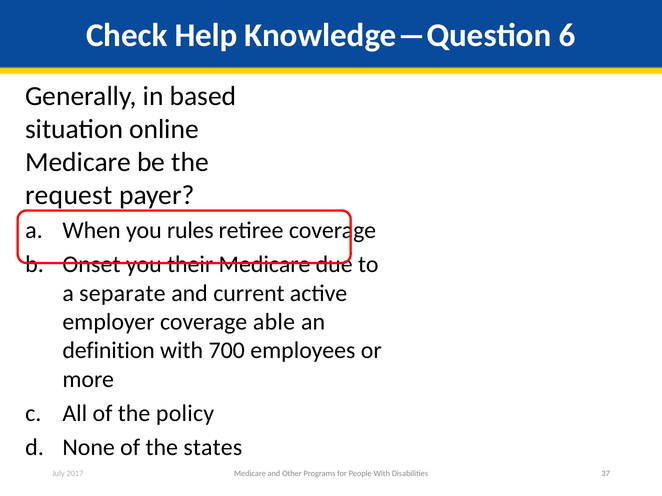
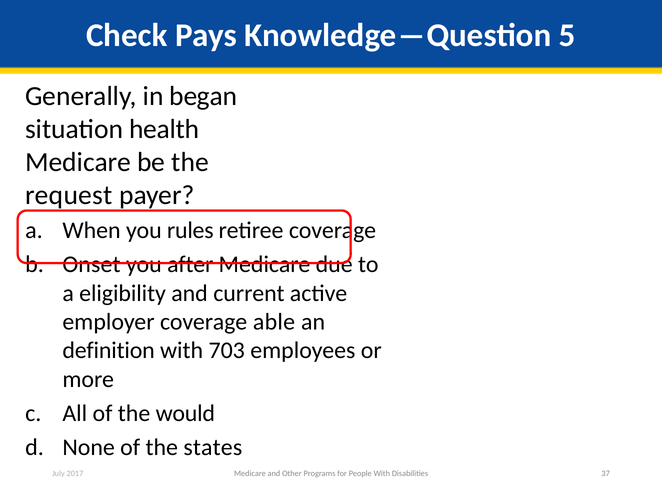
Help: Help -> Pays
6: 6 -> 5
based: based -> began
online: online -> health
their: their -> after
separate: separate -> eligibility
700: 700 -> 703
policy: policy -> would
